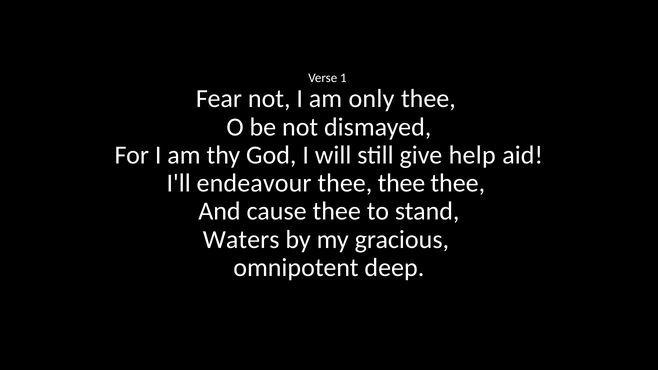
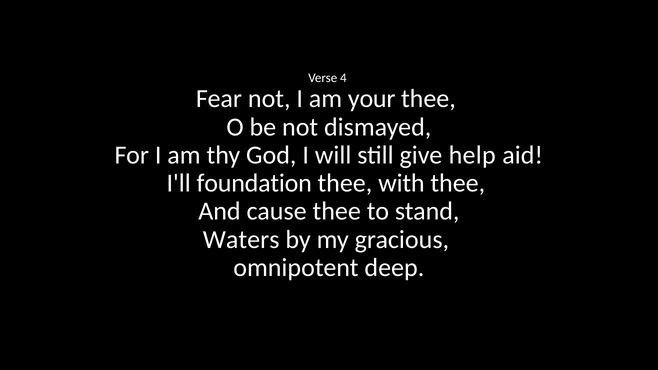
1: 1 -> 4
only: only -> your
endeavour: endeavour -> foundation
thee at (401, 183): thee -> with
